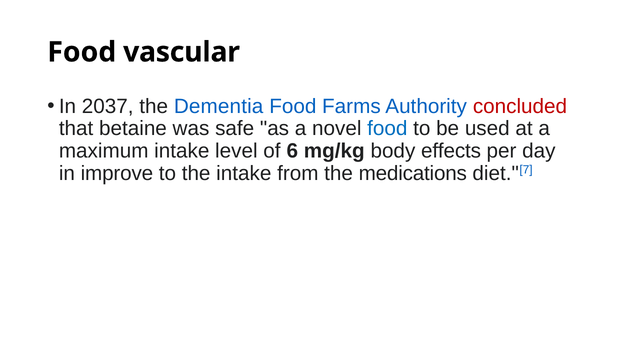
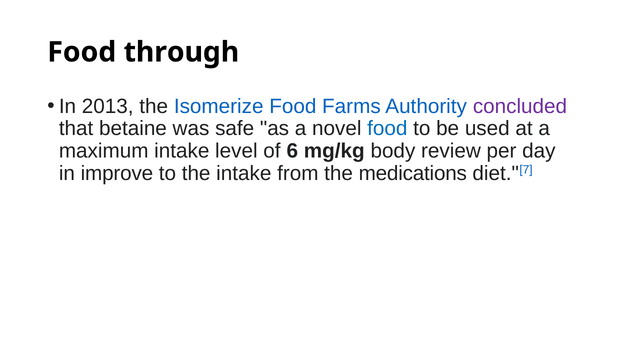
vascular: vascular -> through
2037: 2037 -> 2013
Dementia: Dementia -> Isomerize
concluded colour: red -> purple
effects: effects -> review
